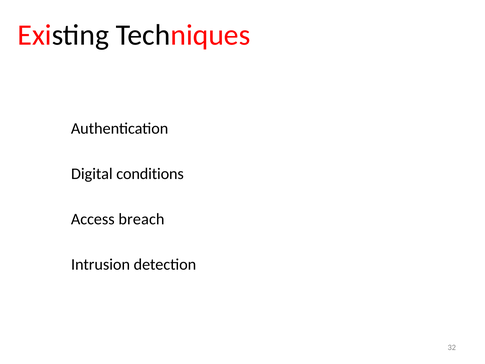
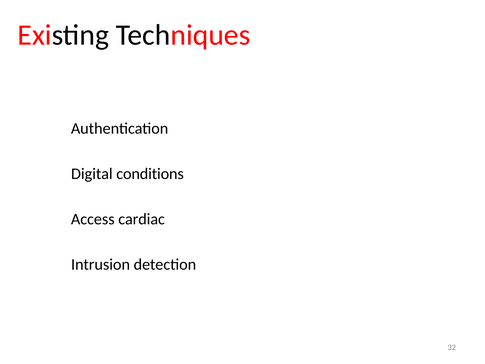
breach: breach -> cardiac
